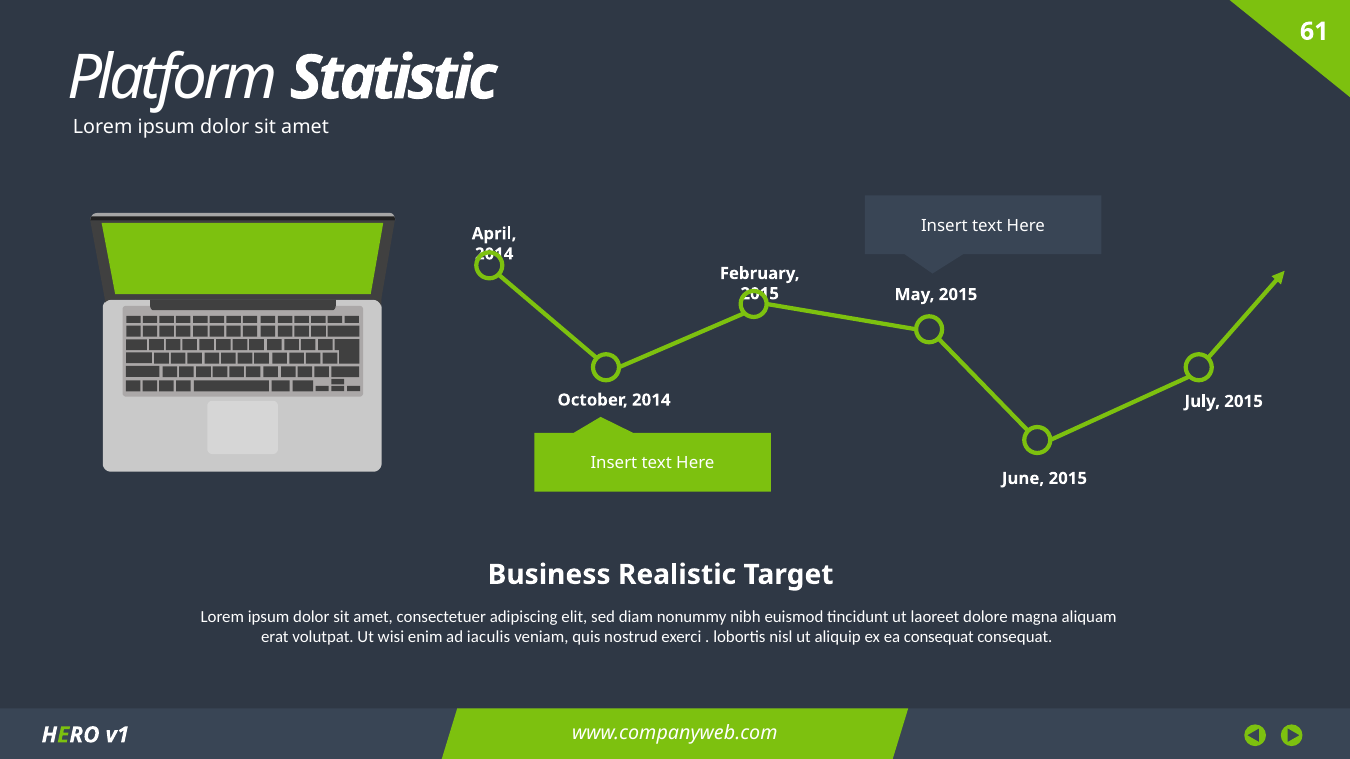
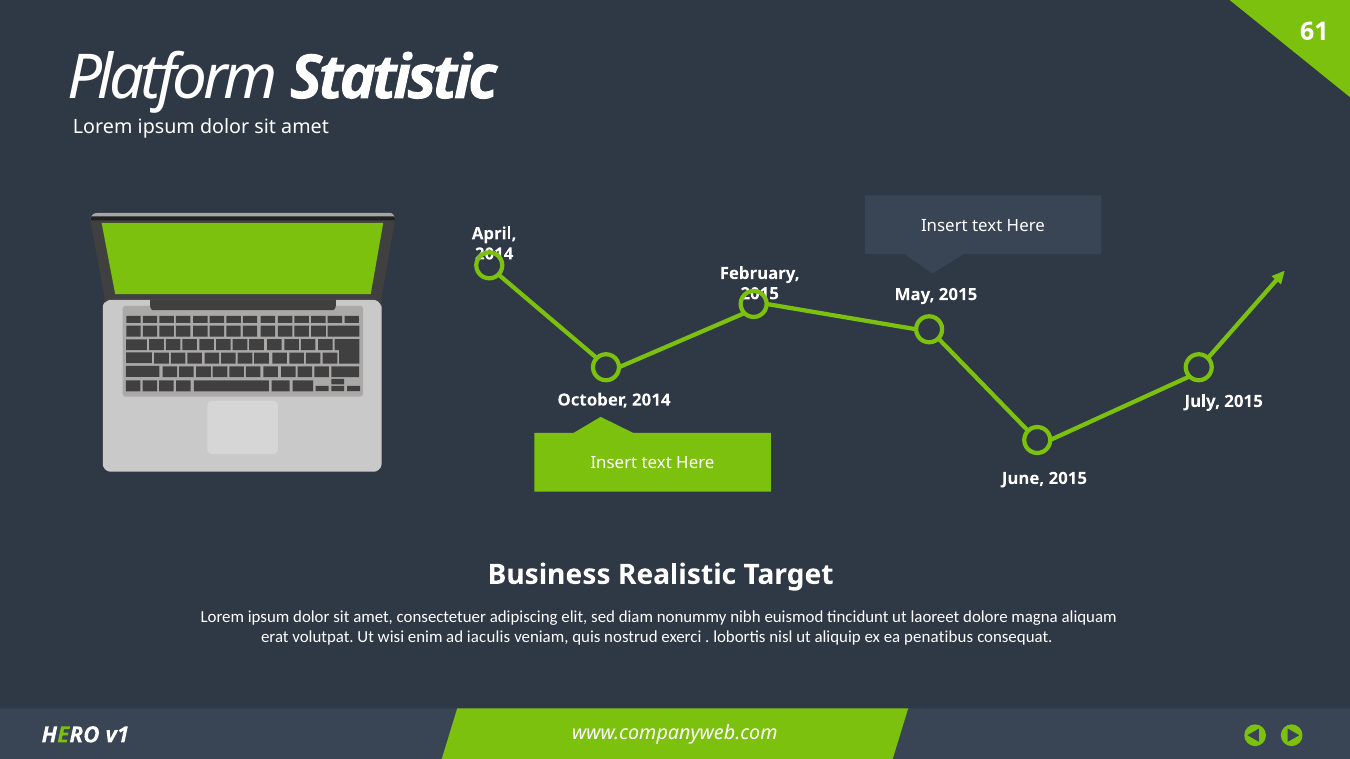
ea consequat: consequat -> penatibus
